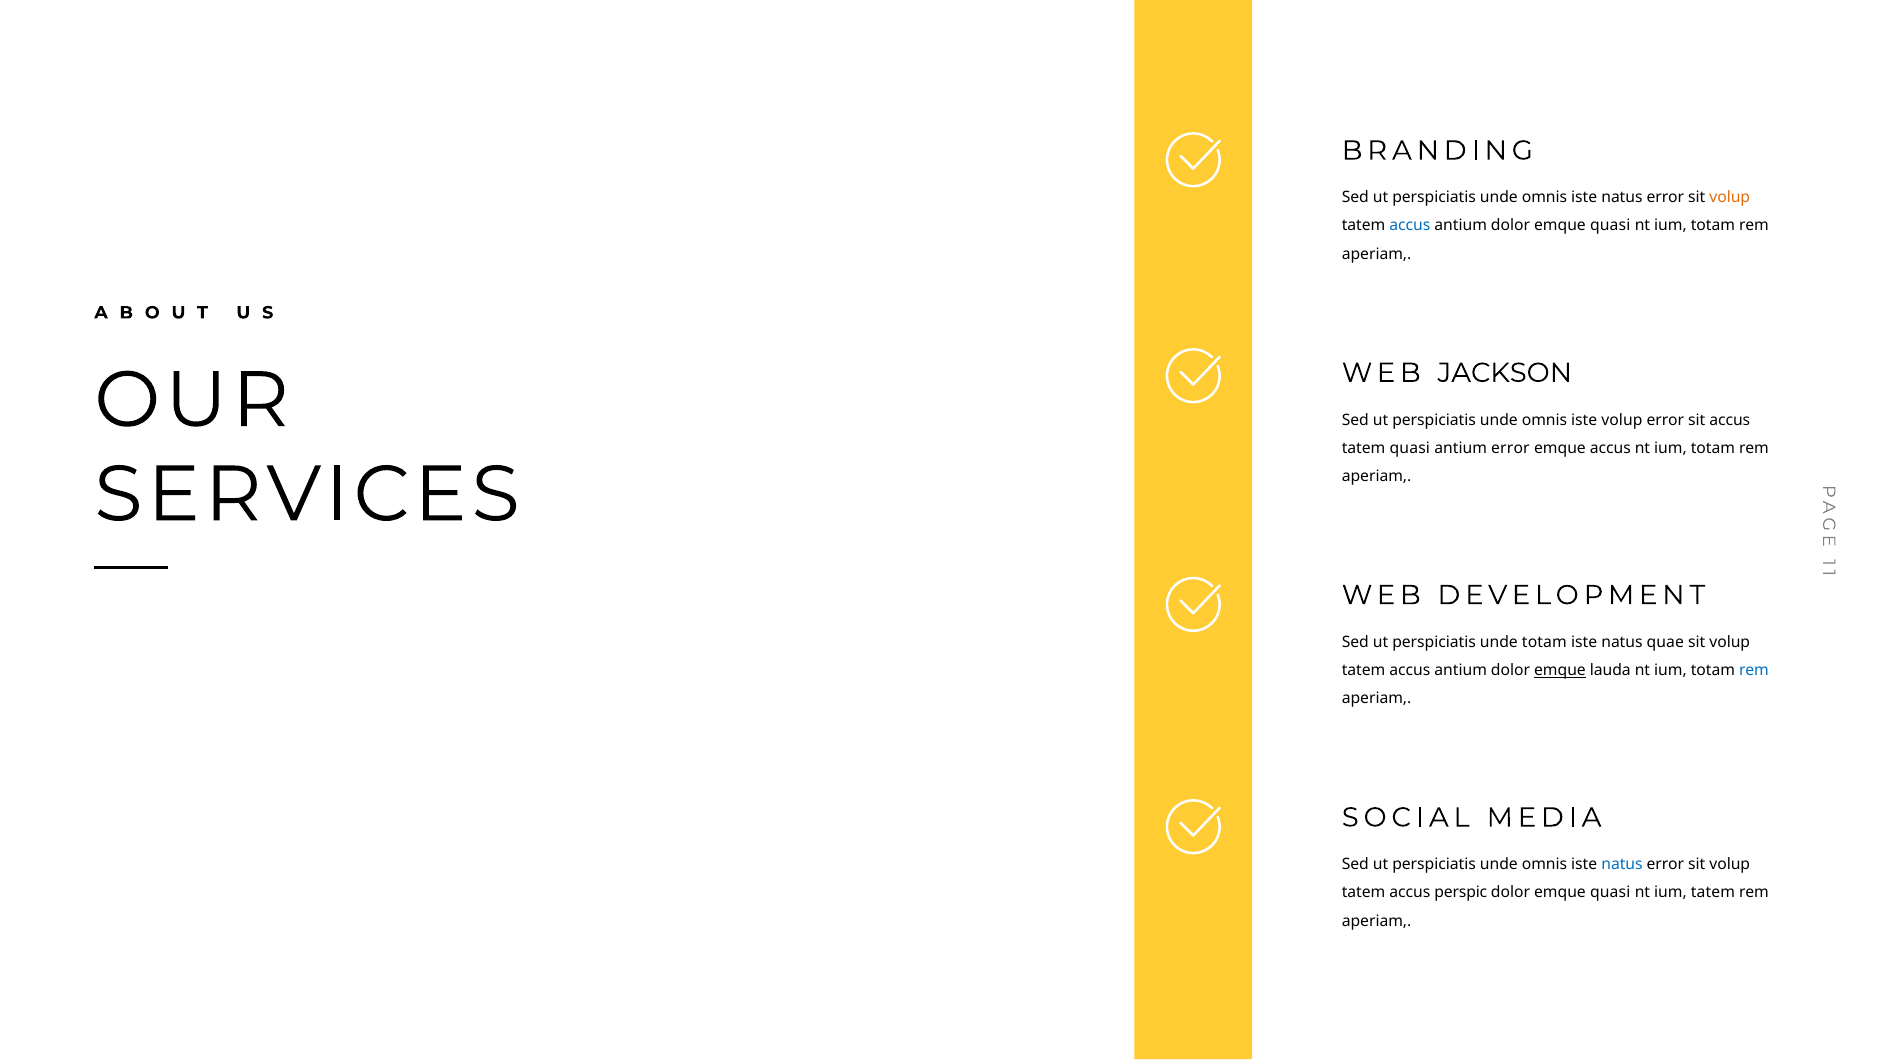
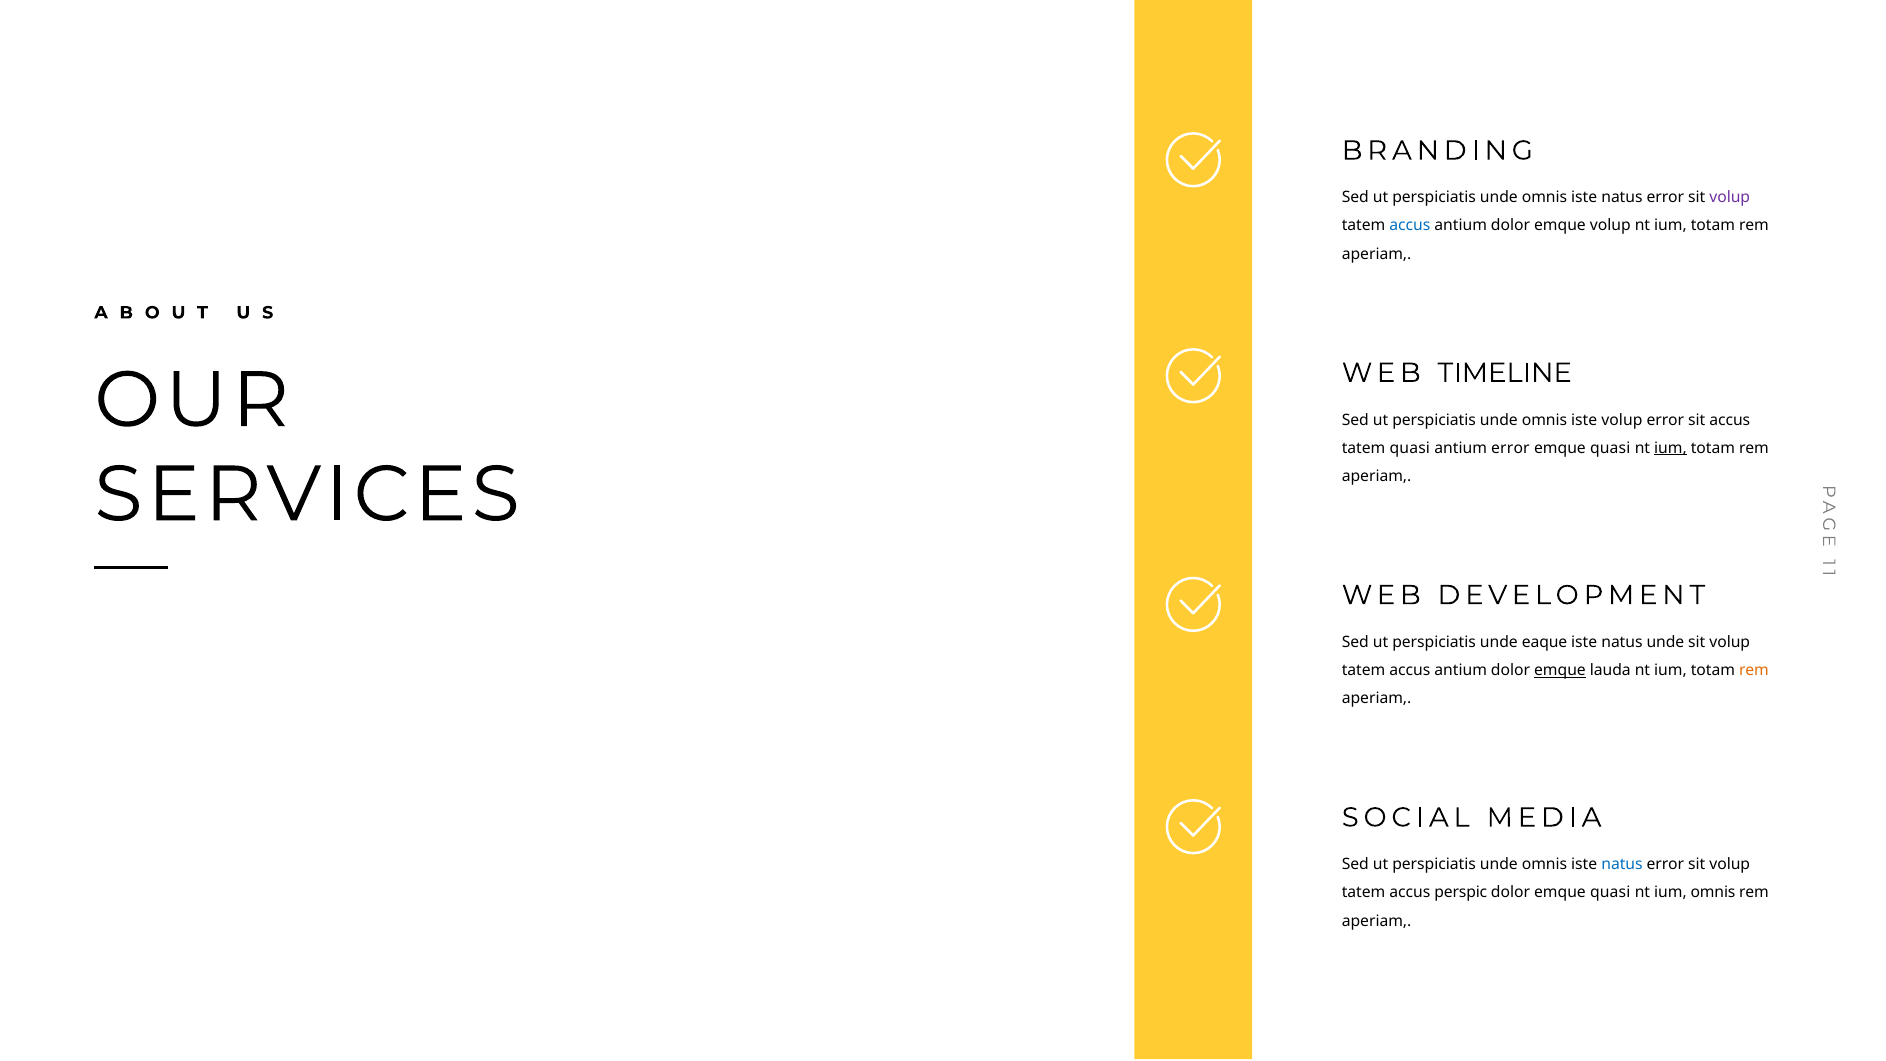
volup at (1730, 198) colour: orange -> purple
antium dolor emque quasi: quasi -> volup
JACKSON: JACKSON -> TIMELINE
accus at (1610, 448): accus -> quasi
ium at (1670, 448) underline: none -> present
unde totam: totam -> eaque
natus quae: quae -> unde
rem at (1754, 670) colour: blue -> orange
ium tatem: tatem -> omnis
